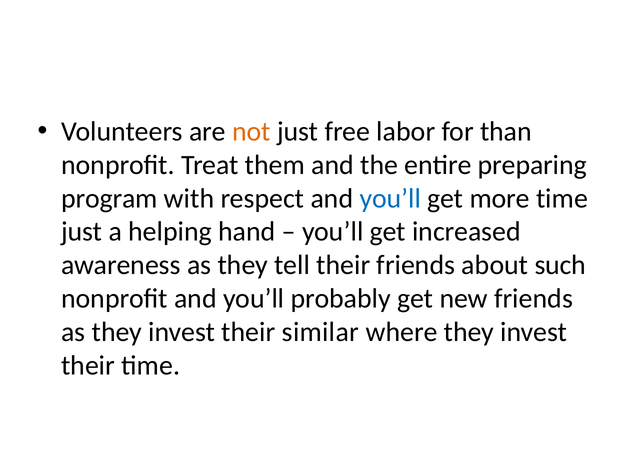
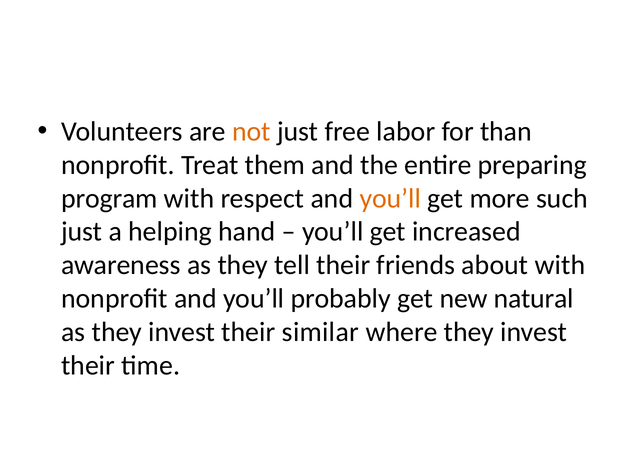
you’ll at (390, 198) colour: blue -> orange
more time: time -> such
about such: such -> with
new friends: friends -> natural
